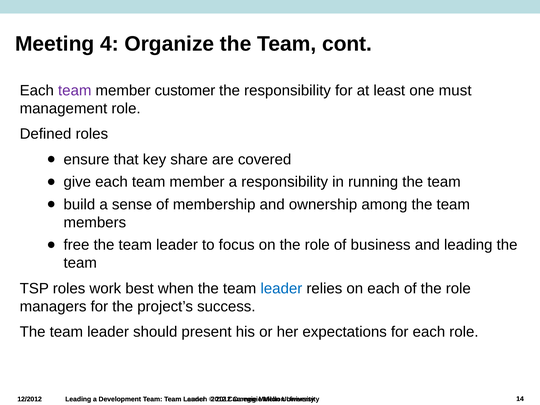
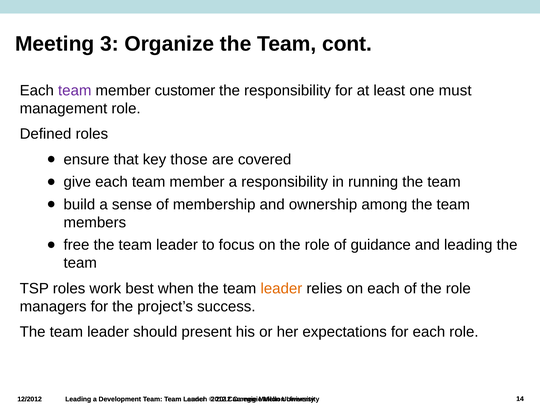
4: 4 -> 3
share: share -> those
business: business -> guidance
leader at (281, 288) colour: blue -> orange
